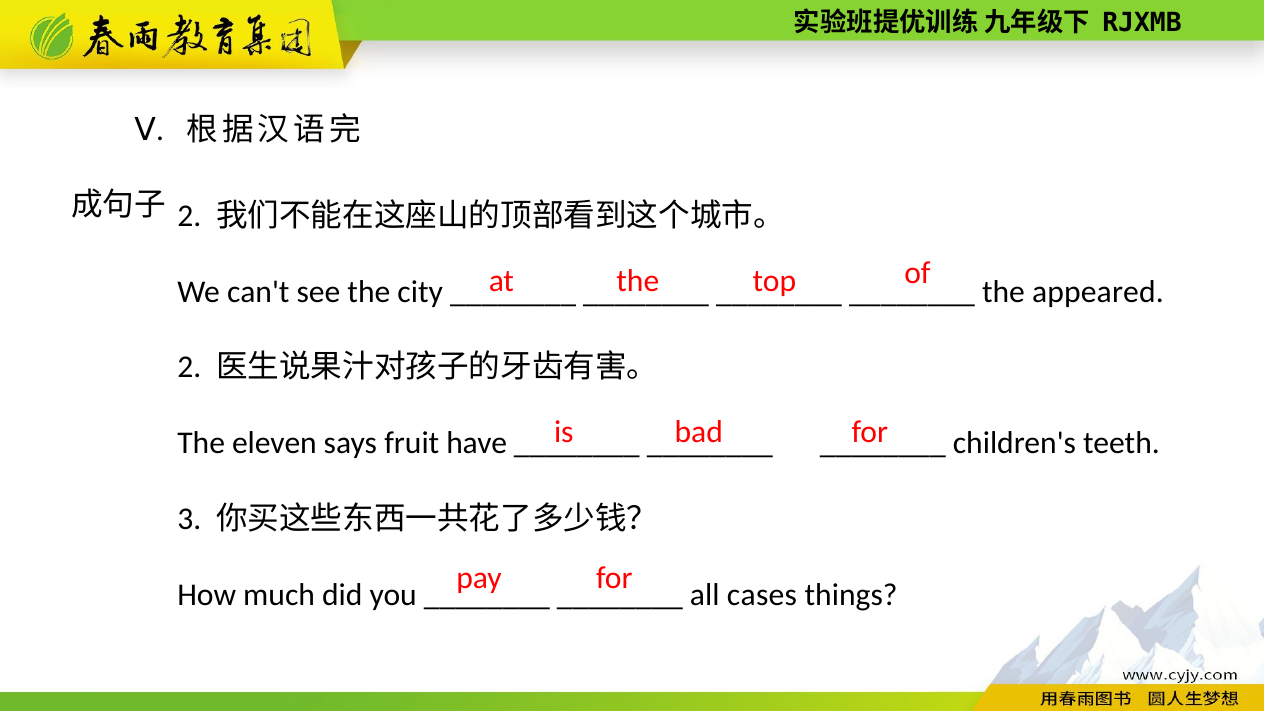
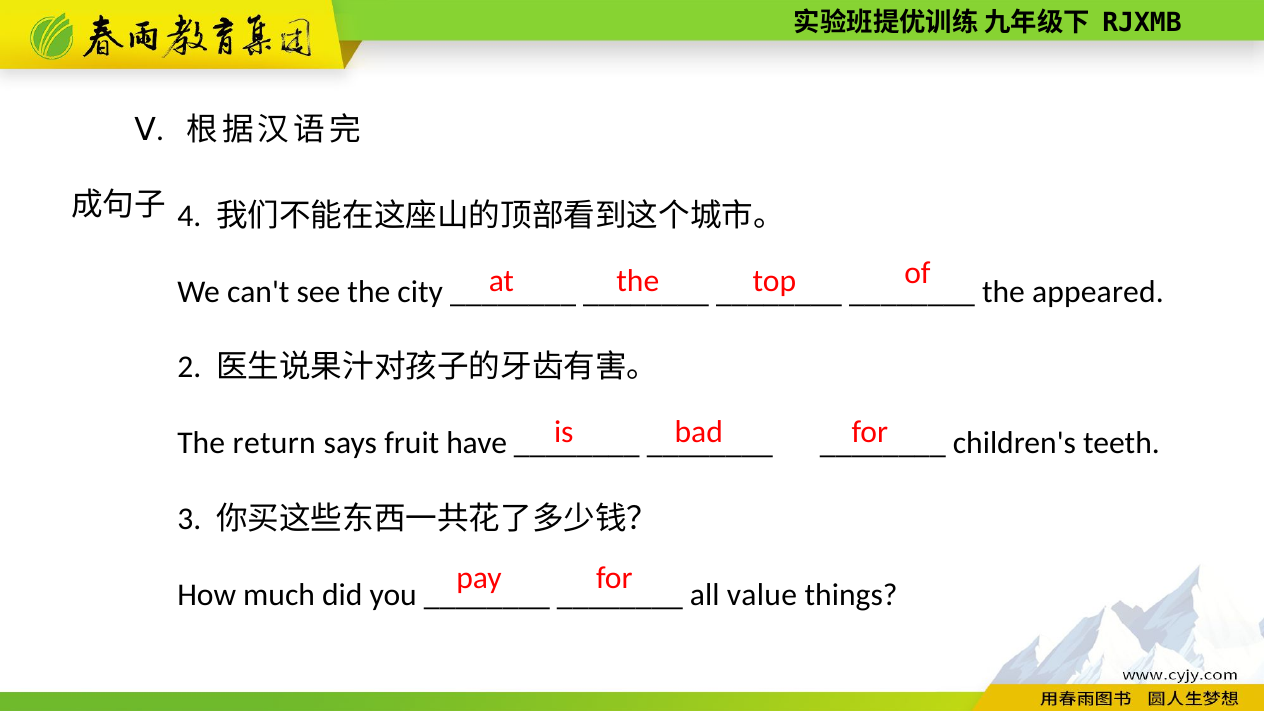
2 at (189, 216): 2 -> 4
eleven: eleven -> return
cases: cases -> value
